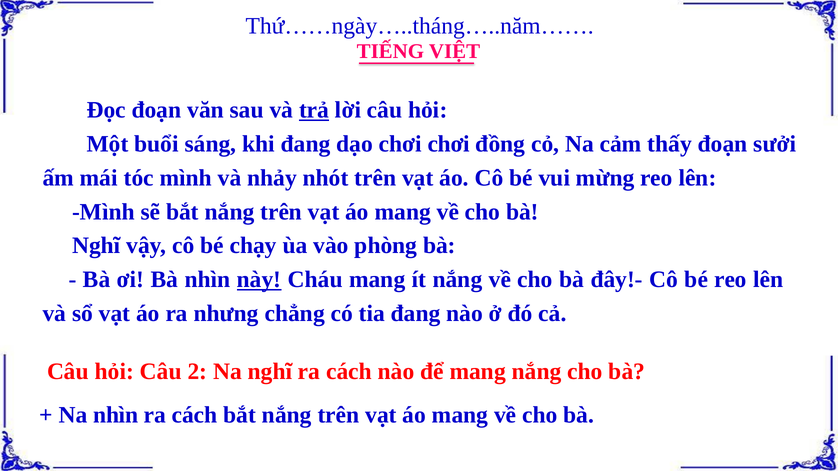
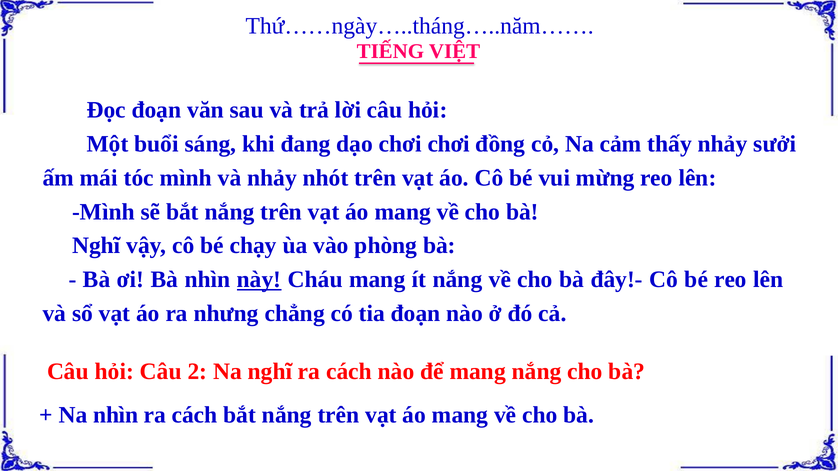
trả underline: present -> none
thấy đoạn: đoạn -> nhảy
tia đang: đang -> đoạn
